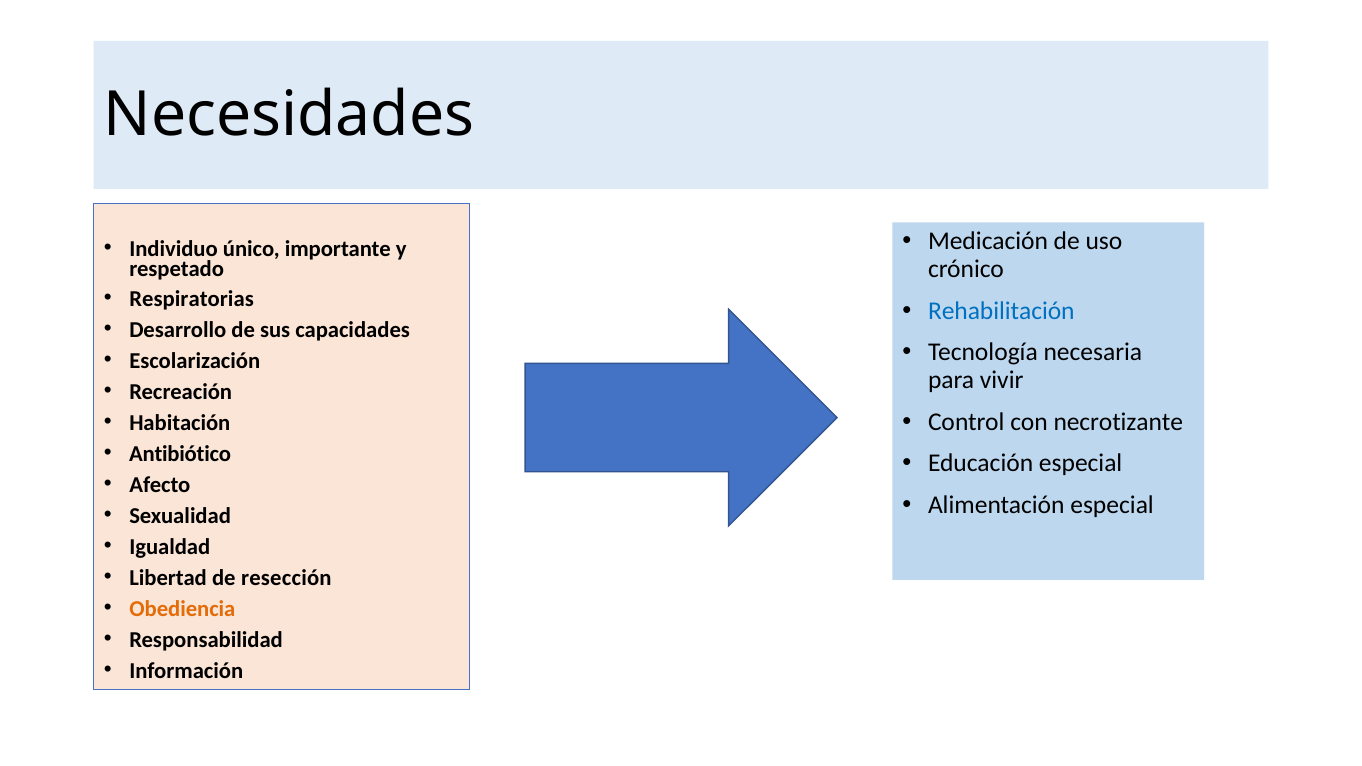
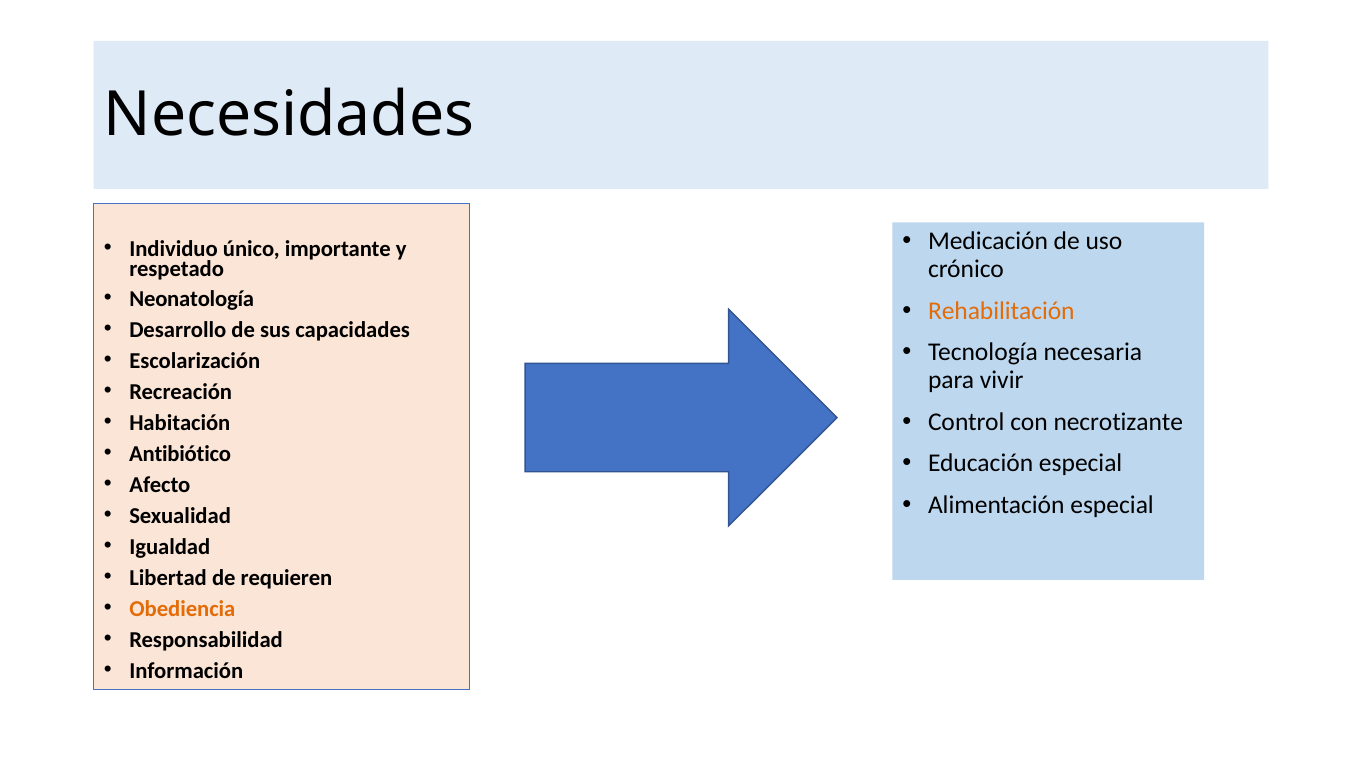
Respiratorias: Respiratorias -> Neonatología
Rehabilitación colour: blue -> orange
resección: resección -> requieren
